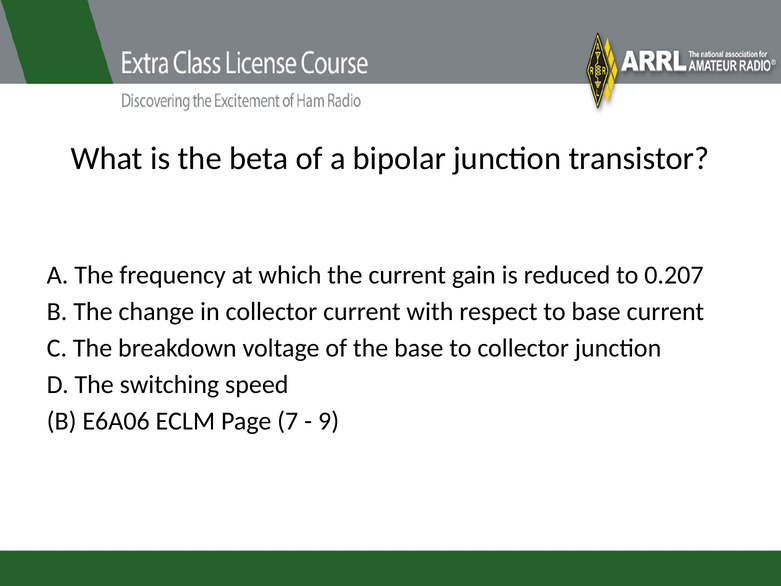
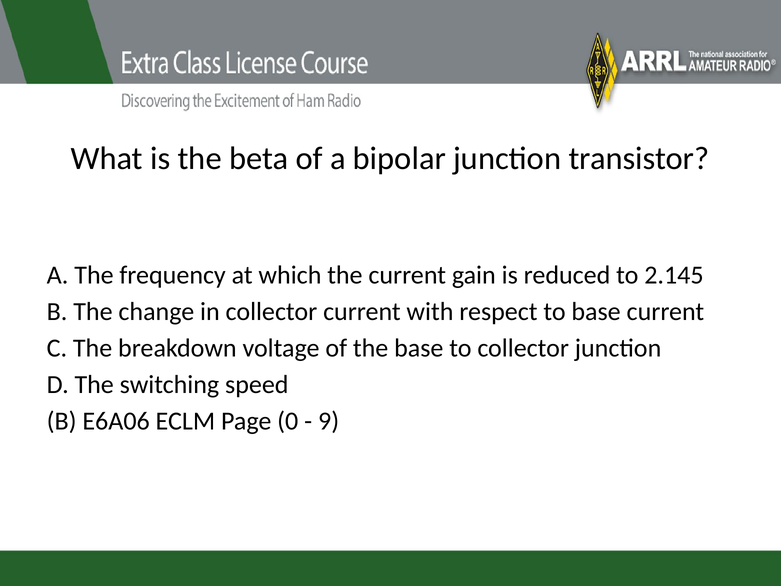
0.207: 0.207 -> 2.145
7: 7 -> 0
